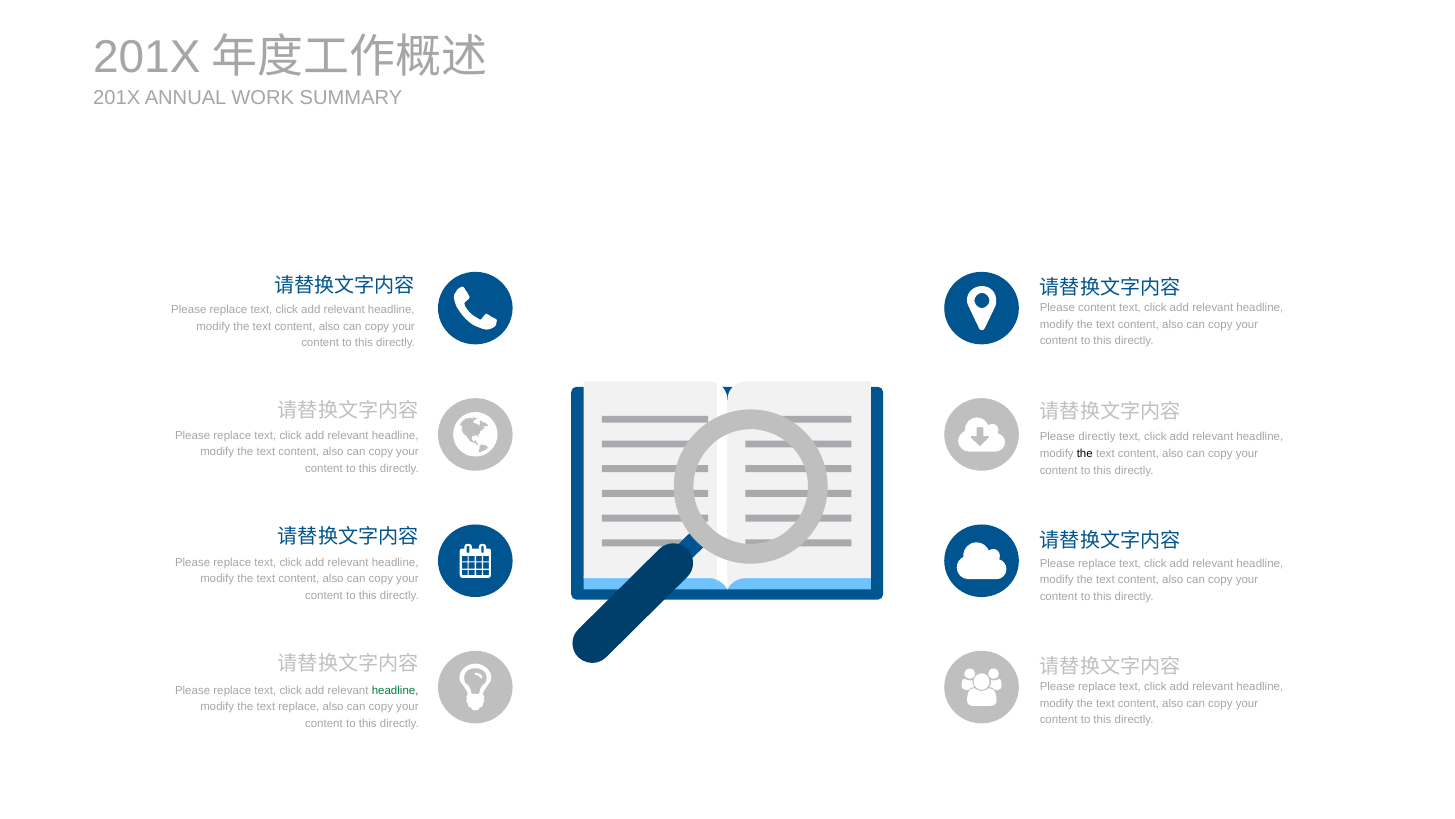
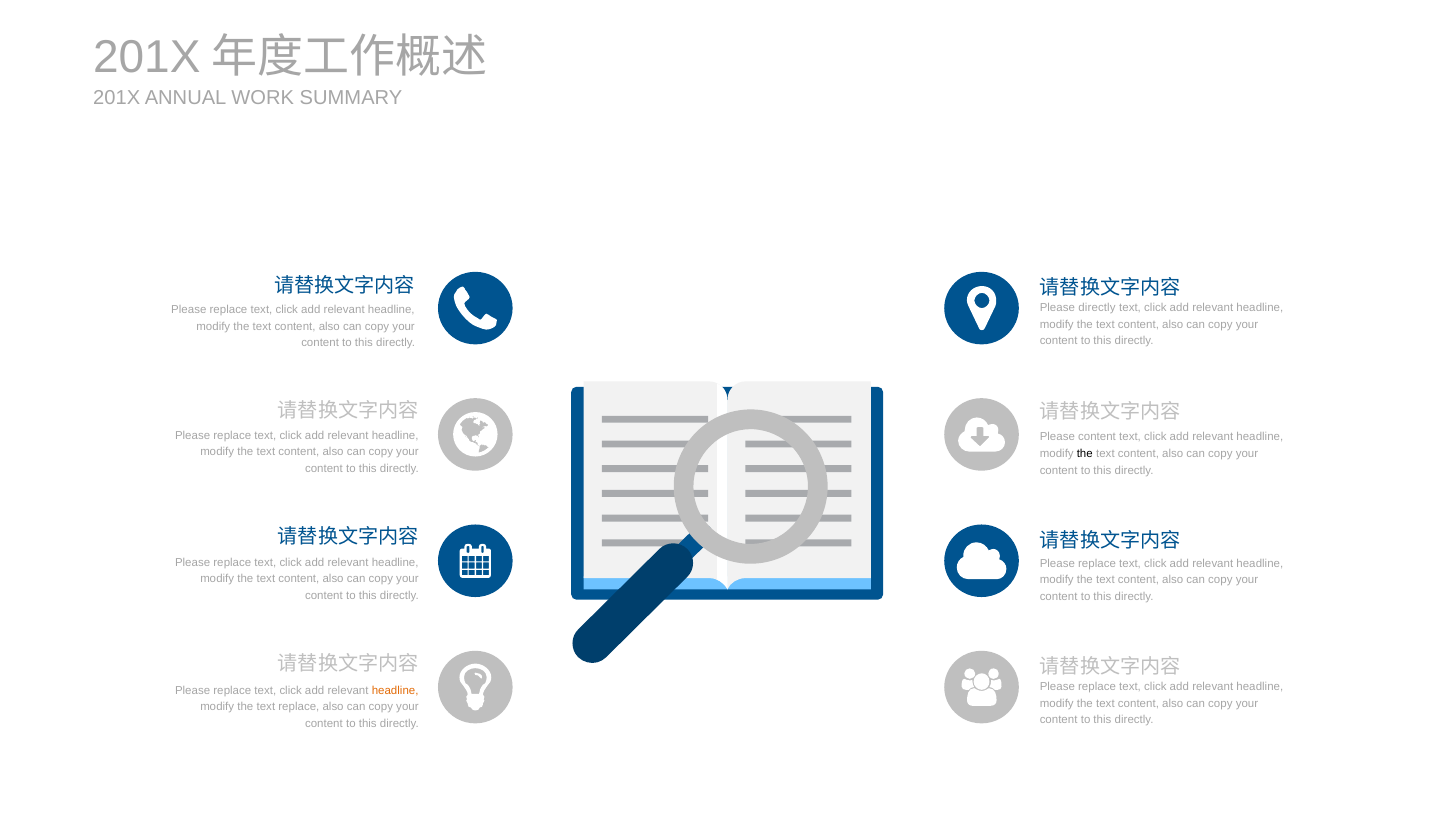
Please content: content -> directly
Please directly: directly -> content
headline at (395, 690) colour: green -> orange
